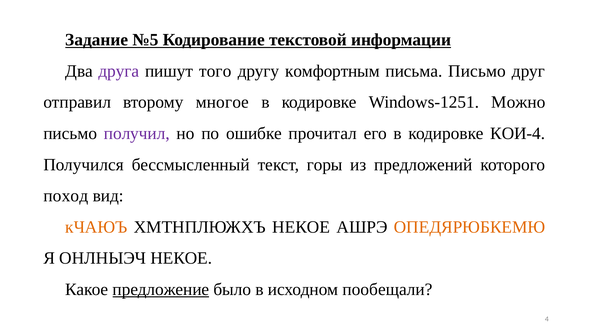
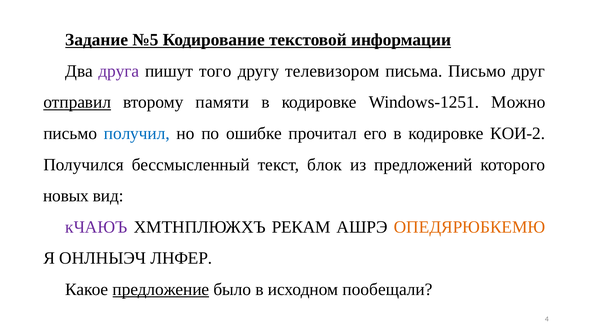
комфортным: комфортным -> телевизором
отправил underline: none -> present
многое: многое -> памяти
получил colour: purple -> blue
КОИ-4: КОИ-4 -> КОИ-2
горы: горы -> блок
поход: поход -> новых
кЧАЮЪ colour: orange -> purple
ХМТНПЛЮЖХЪ НЕКОЕ: НЕКОЕ -> РЕКАМ
ОНЛНЫЭЧ НЕКОЕ: НЕКОЕ -> ЛНФЕР
